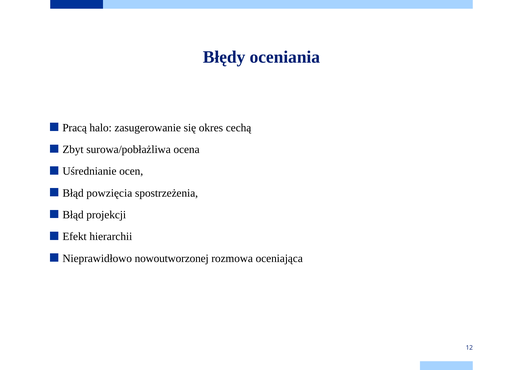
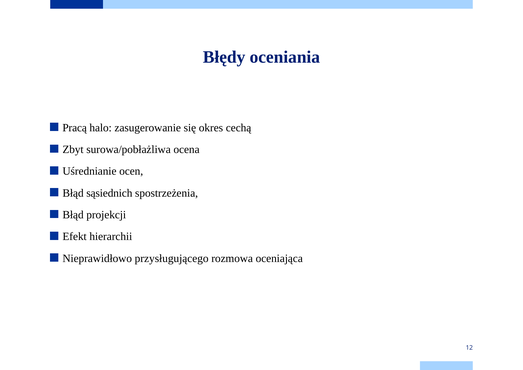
powzięcia: powzięcia -> sąsiednich
nowoutworzonej: nowoutworzonej -> przysługującego
